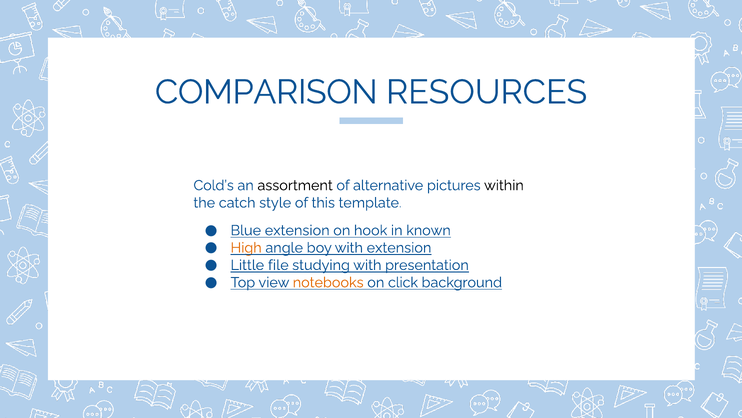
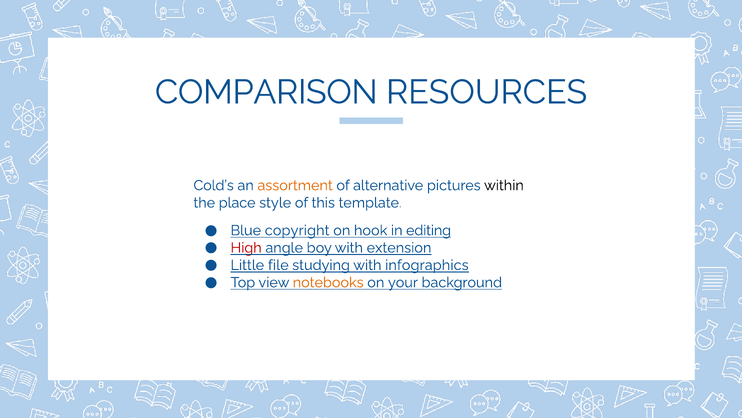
assortment colour: black -> orange
catch: catch -> place
Blue extension: extension -> copyright
known: known -> editing
High colour: orange -> red
presentation: presentation -> infographics
click: click -> your
